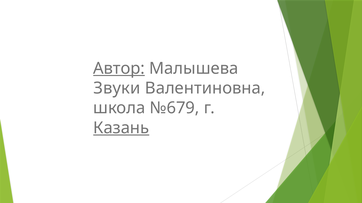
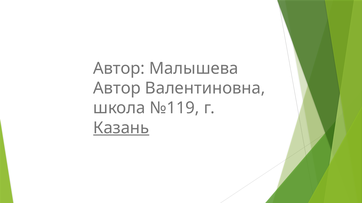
Автор at (119, 69) underline: present -> none
Звуки at (117, 88): Звуки -> Автор
№679: №679 -> №119
